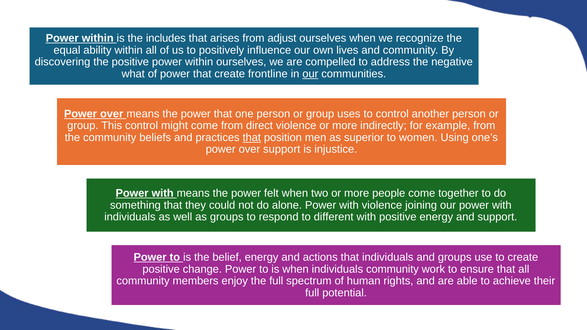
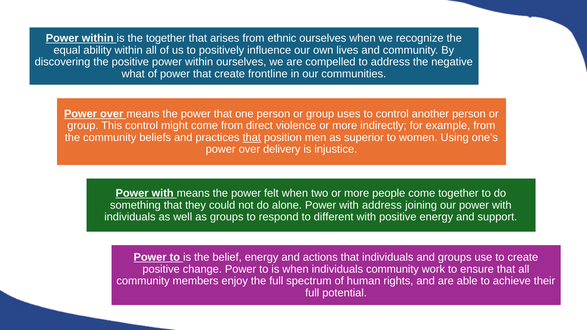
the includes: includes -> together
adjust: adjust -> ethnic
our at (310, 74) underline: present -> none
over support: support -> delivery
with violence: violence -> address
